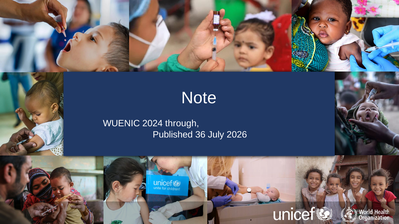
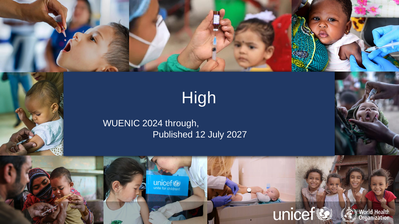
Note: Note -> High
36: 36 -> 12
2026: 2026 -> 2027
